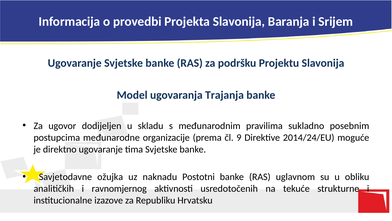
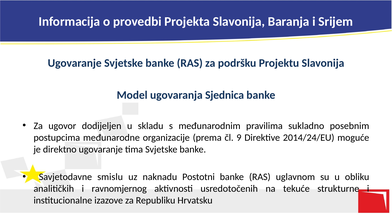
Trajanja: Trajanja -> Sjednica
ožujka: ožujka -> smislu
